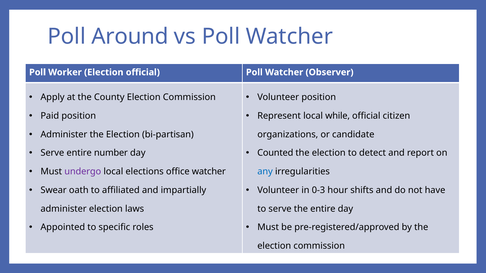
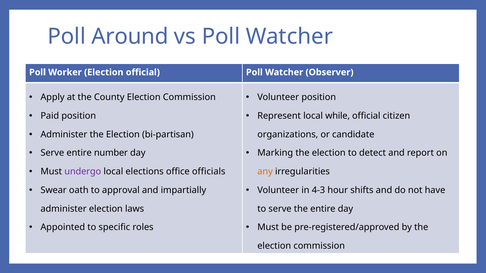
Counted: Counted -> Marking
office watcher: watcher -> officials
any colour: blue -> orange
affiliated: affiliated -> approval
0-3: 0-3 -> 4-3
